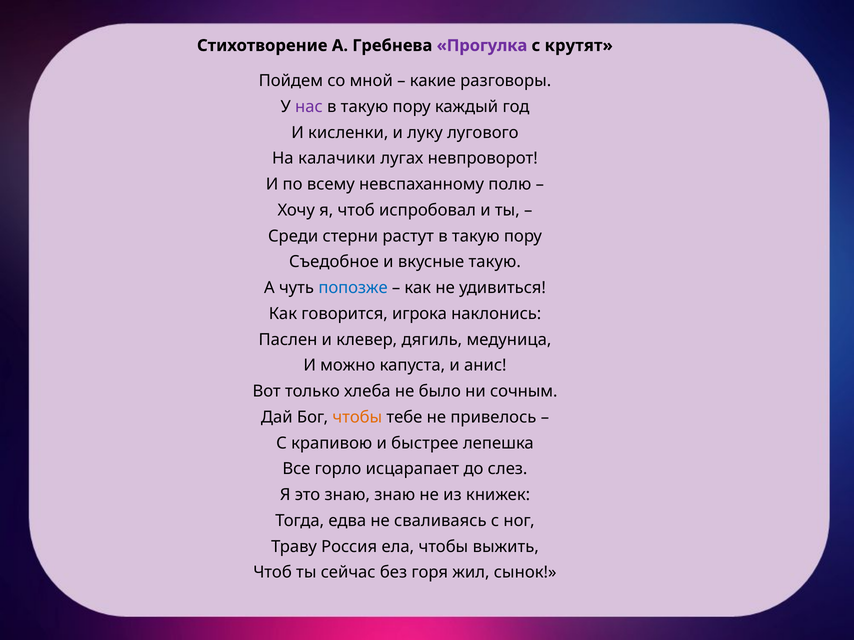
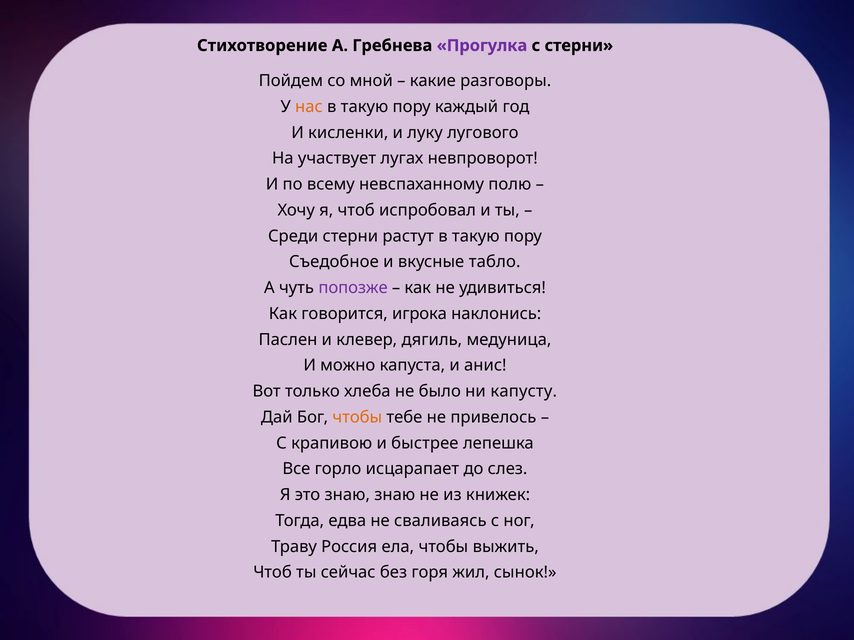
с крутят: крутят -> стерни
нас colour: purple -> orange
калачики: калачики -> участвует
вкусные такую: такую -> табло
попозже colour: blue -> purple
сочным: сочным -> капусту
